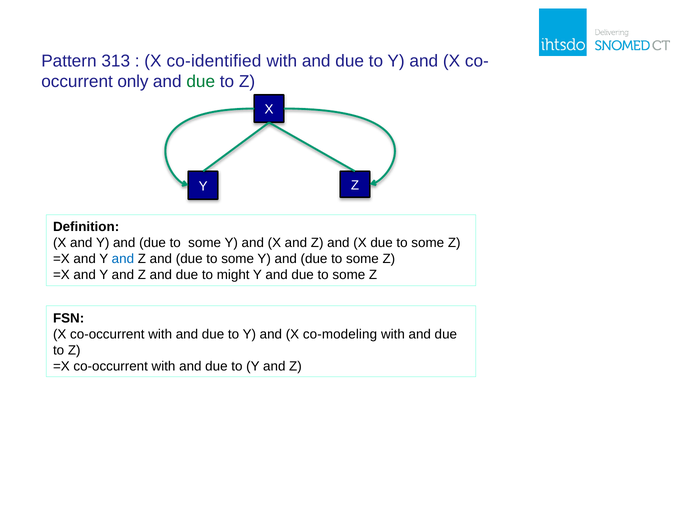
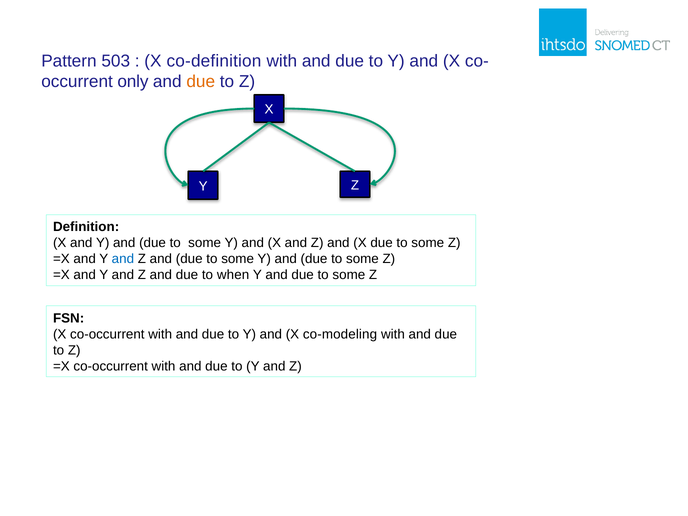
313: 313 -> 503
co-identified: co-identified -> co-definition
due at (201, 82) colour: green -> orange
might: might -> when
